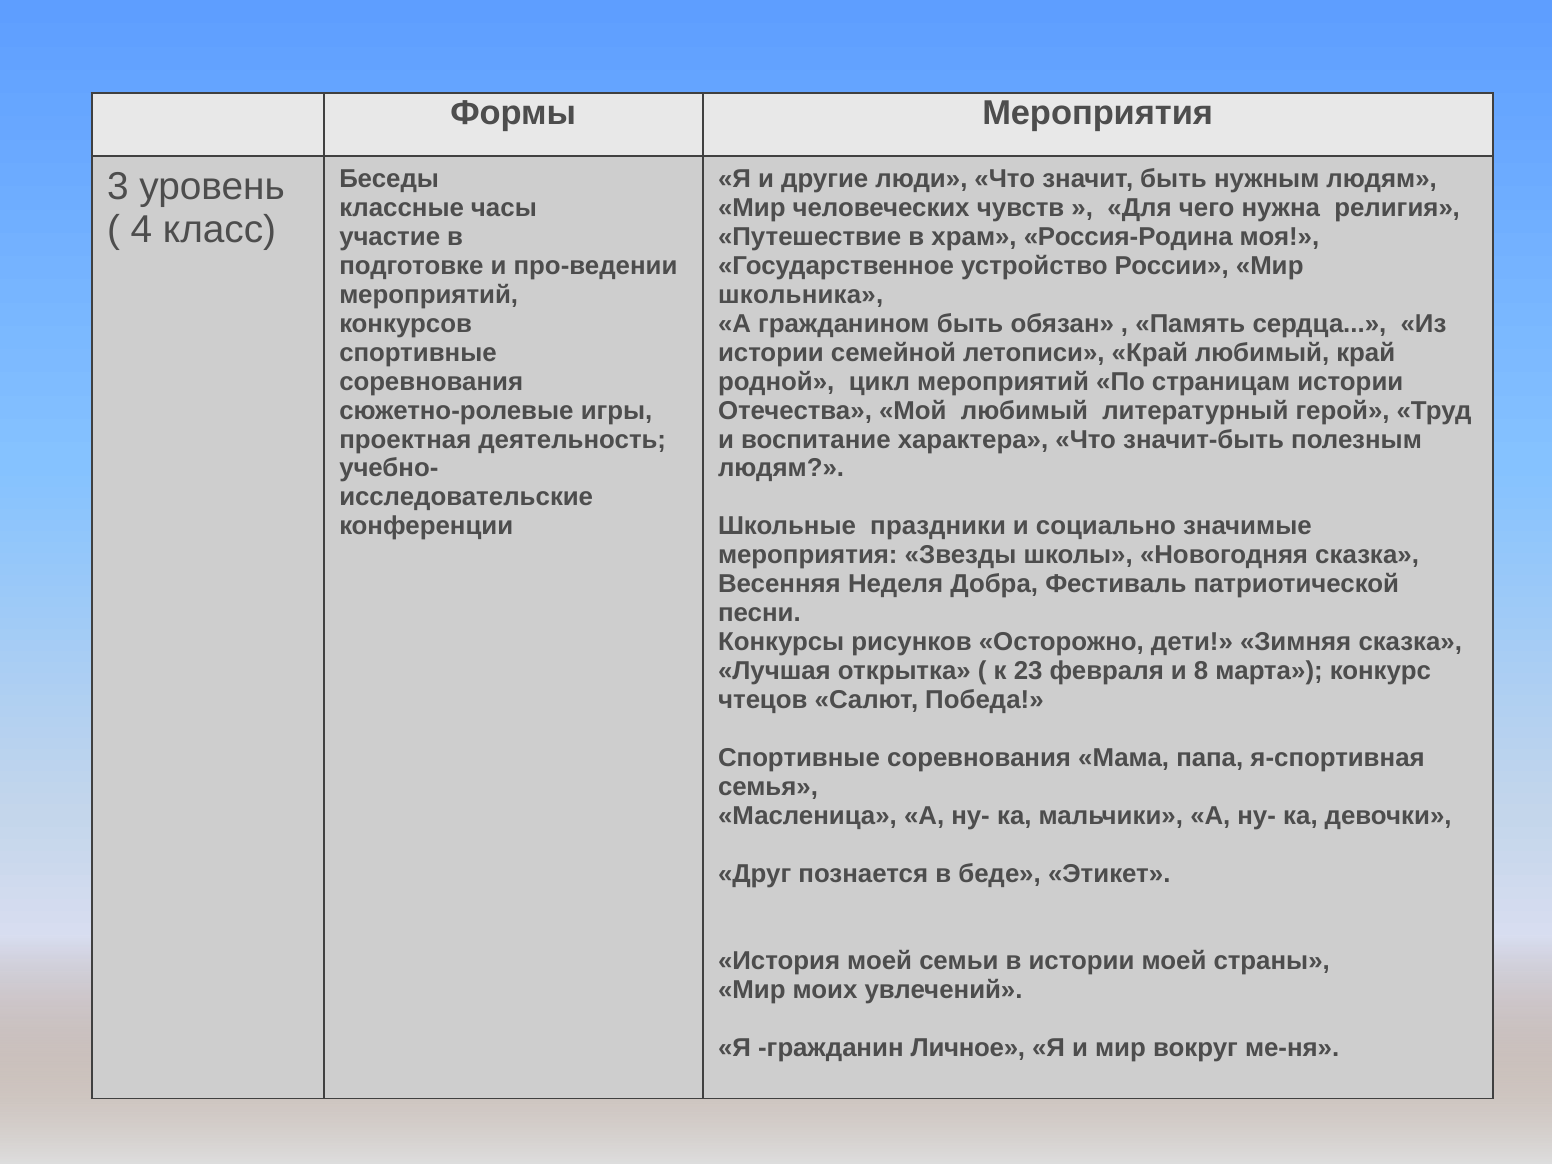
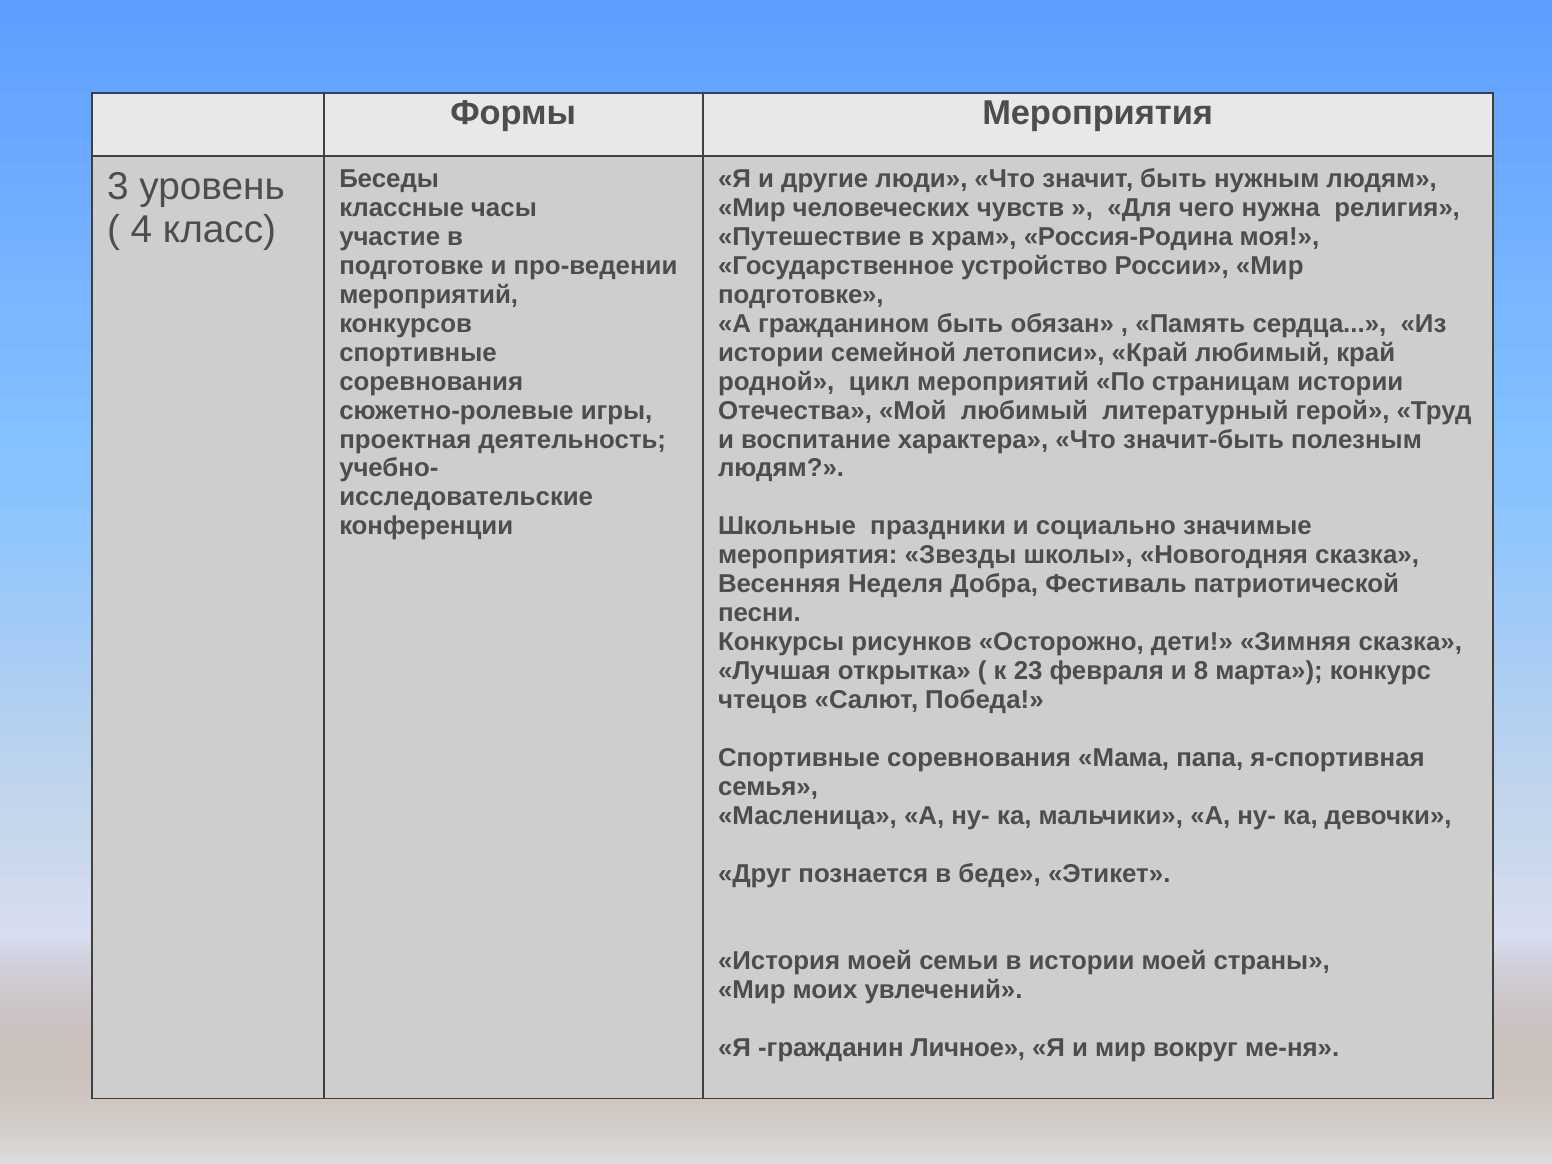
школьника at (801, 295): школьника -> подготовке
